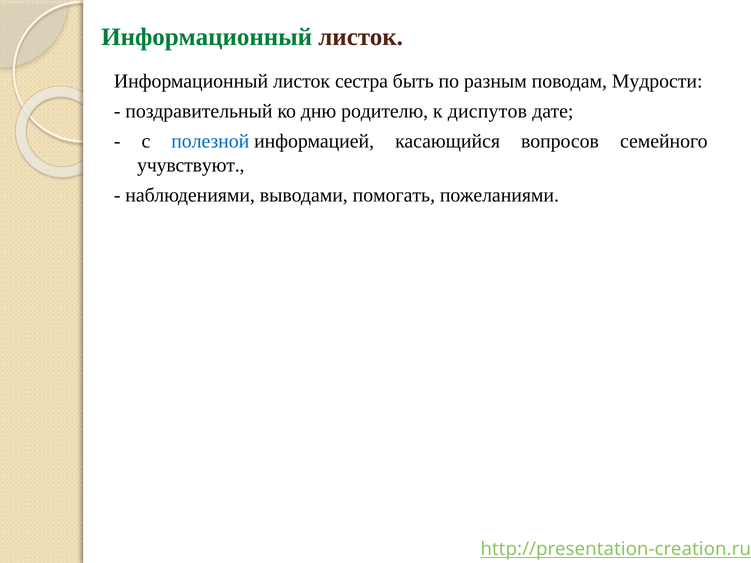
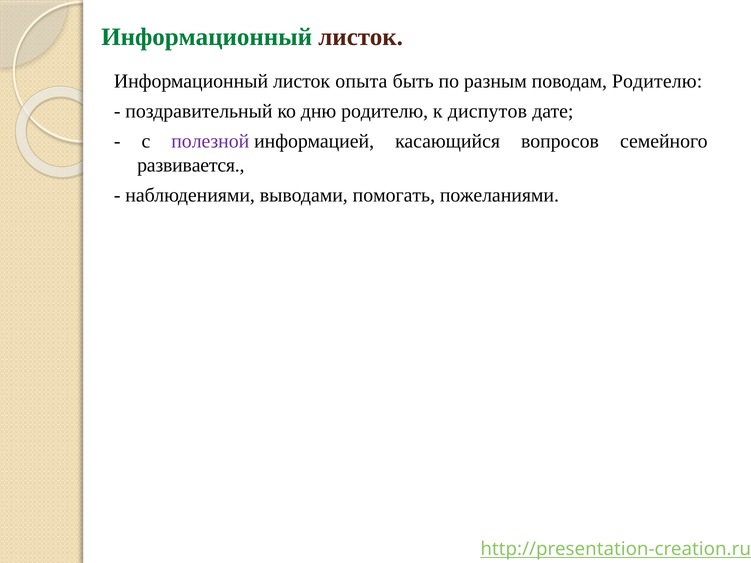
сестра: сестра -> опыта
поводам Мудрости: Мудрости -> Родителю
полезной colour: blue -> purple
учувствуют: учувствуют -> развивается
